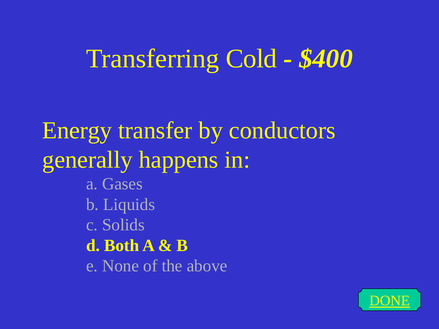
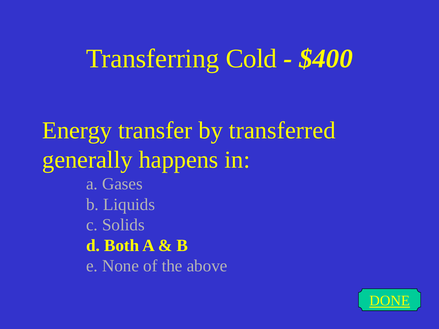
conductors: conductors -> transferred
